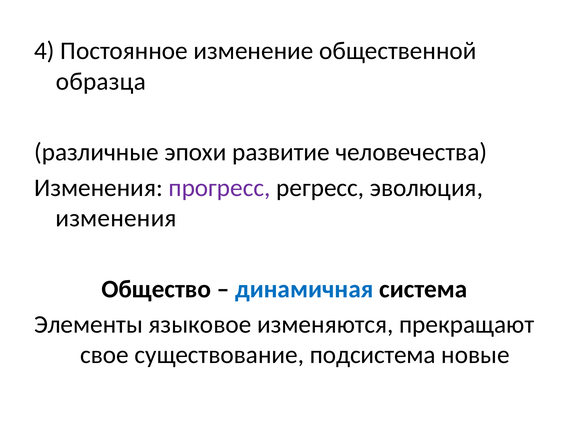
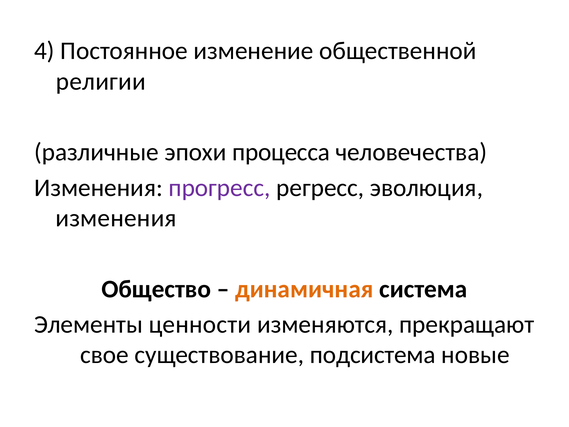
образца: образца -> религии
развитие: развитие -> процесса
динамичная colour: blue -> orange
языковое: языковое -> ценности
